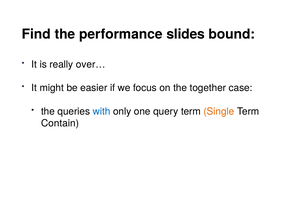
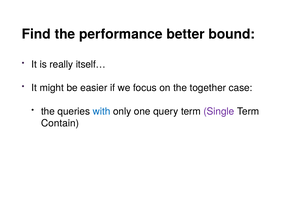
slides: slides -> better
over…: over… -> itself…
Single colour: orange -> purple
